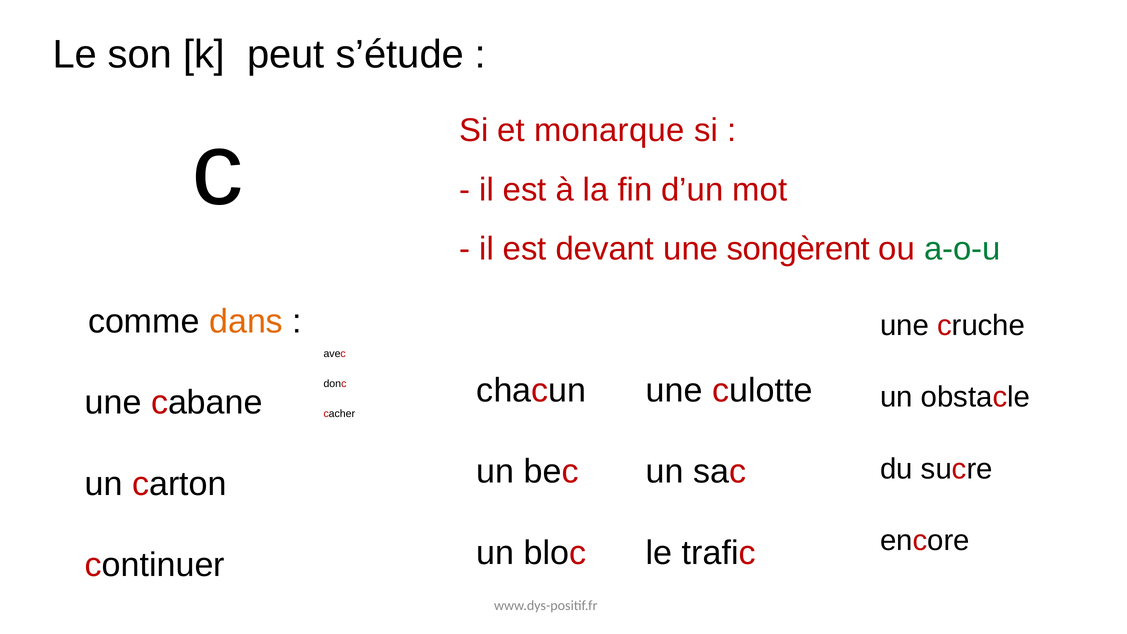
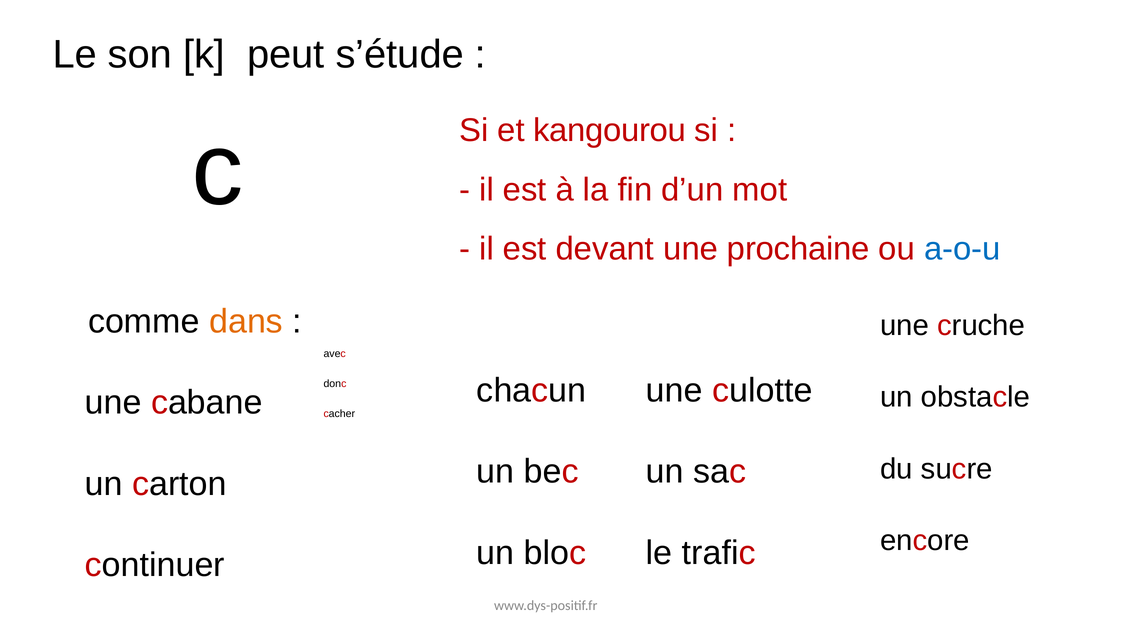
monarque: monarque -> kangourou
songèrent: songèrent -> prochaine
a-o-u colour: green -> blue
